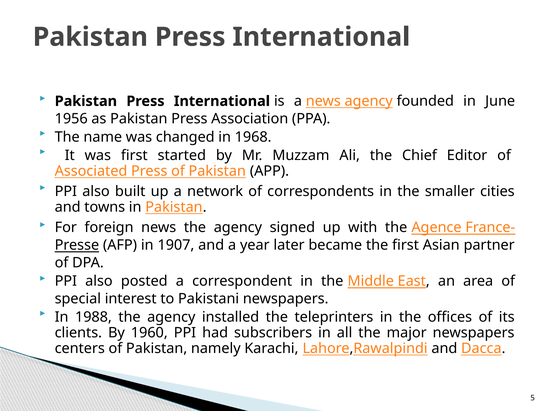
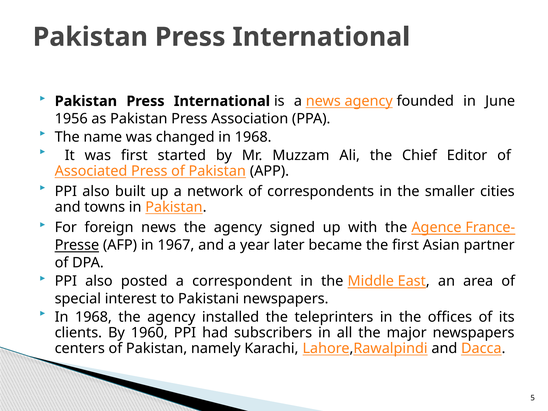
1907: 1907 -> 1967
1988 at (93, 317): 1988 -> 1968
